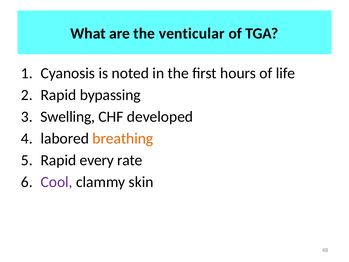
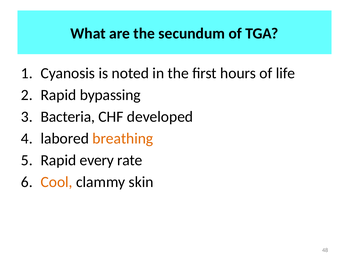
venticular: venticular -> secundum
Swelling: Swelling -> Bacteria
Cool colour: purple -> orange
